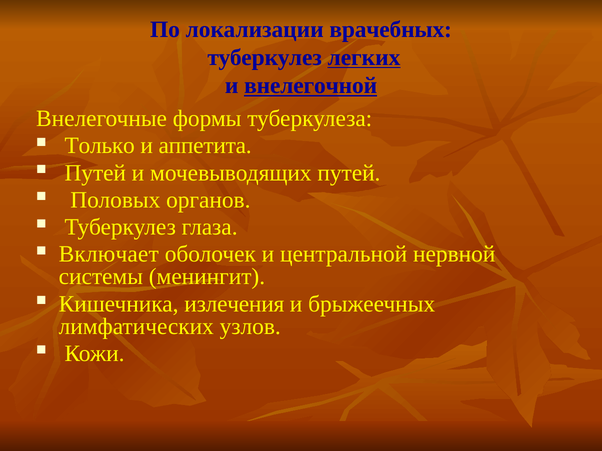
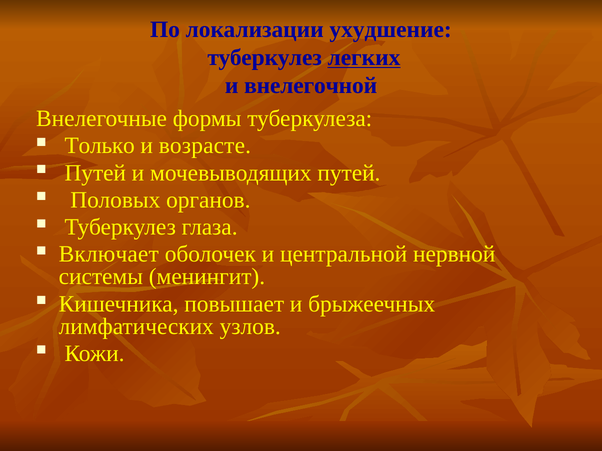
врачебных: врачебных -> ухудшение
внелегочной underline: present -> none
аппетита: аппетита -> возрасте
излечения: излечения -> повышает
